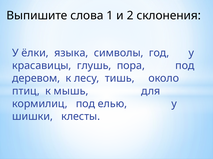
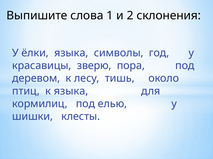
глушь: глушь -> зверю
к мышь: мышь -> языка
